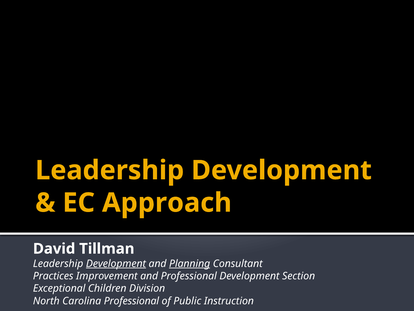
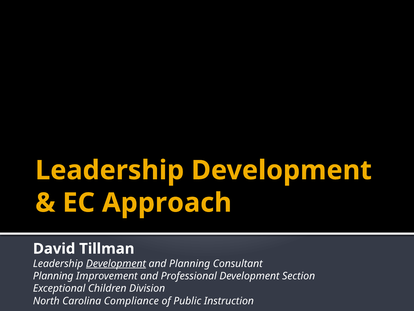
Planning at (190, 263) underline: present -> none
Practices at (53, 276): Practices -> Planning
Carolina Professional: Professional -> Compliance
